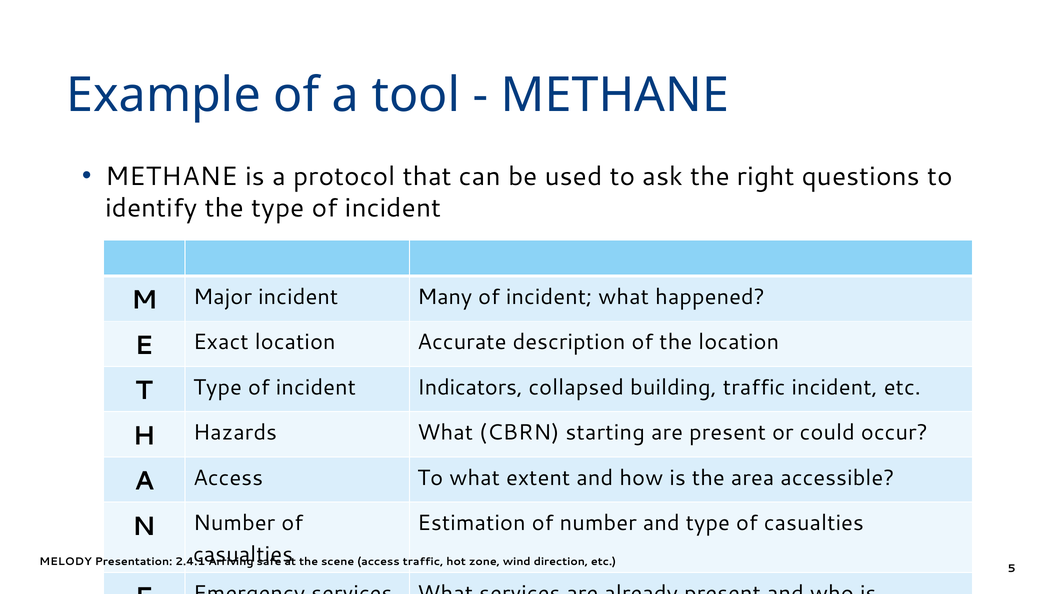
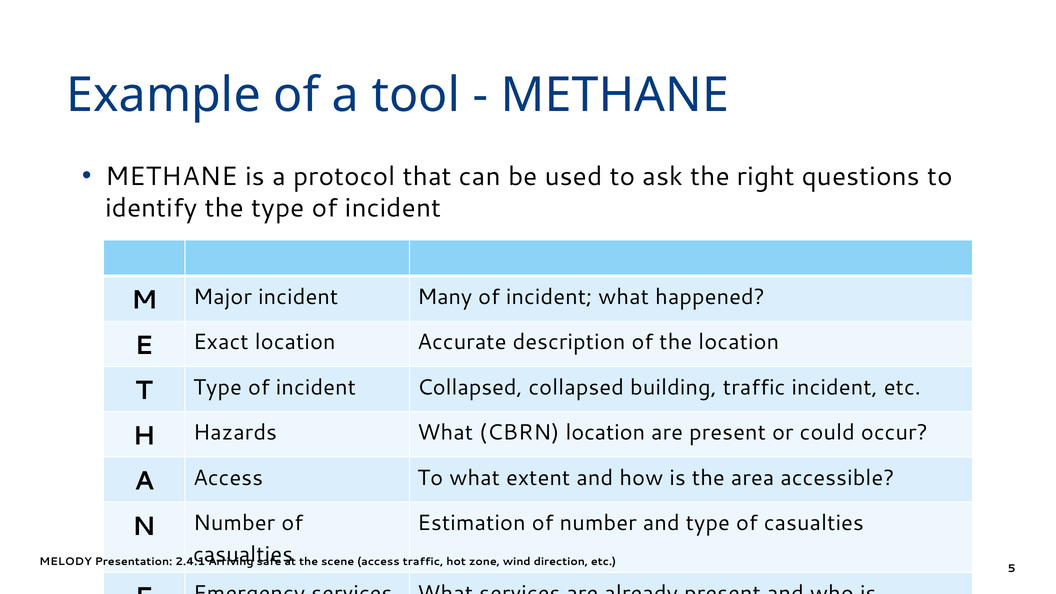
incident Indicators: Indicators -> Collapsed
CBRN starting: starting -> location
